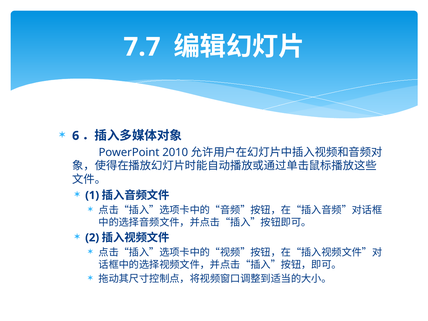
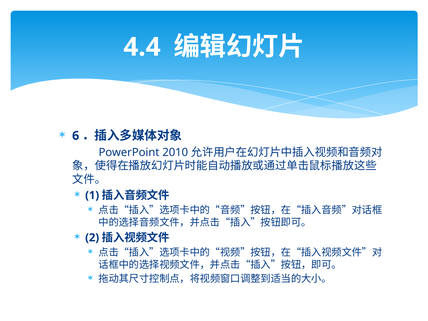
7.7: 7.7 -> 4.4
